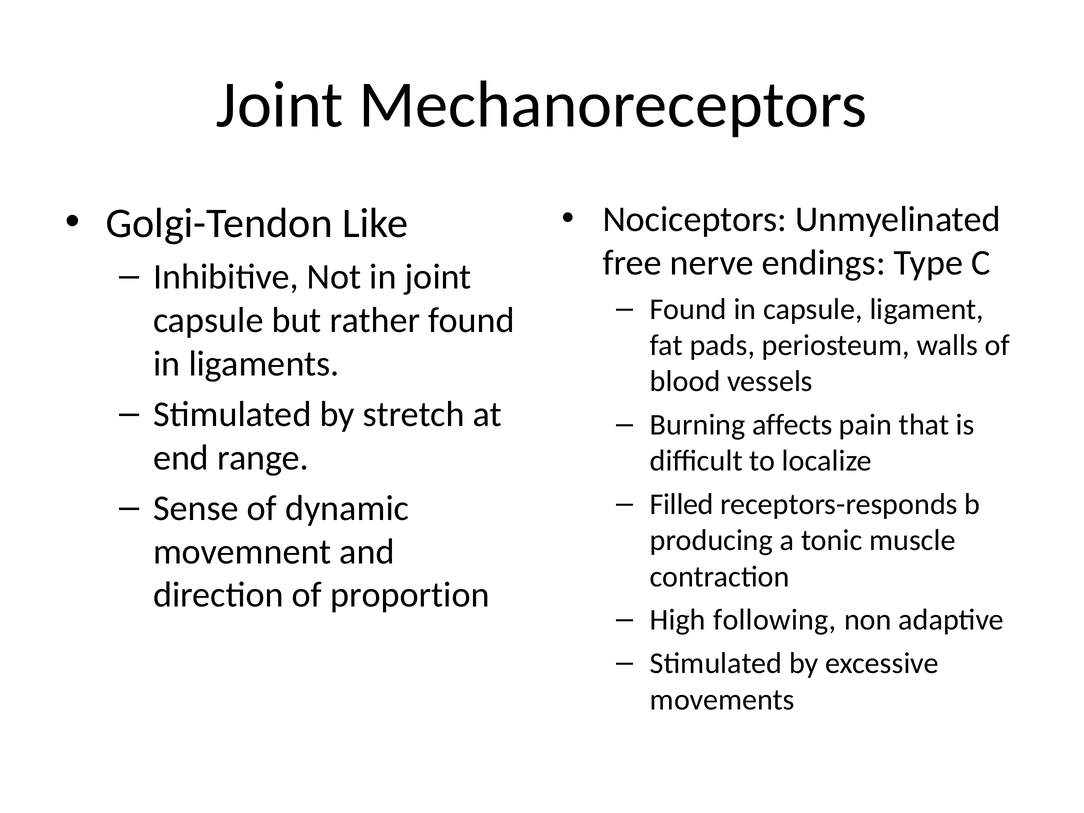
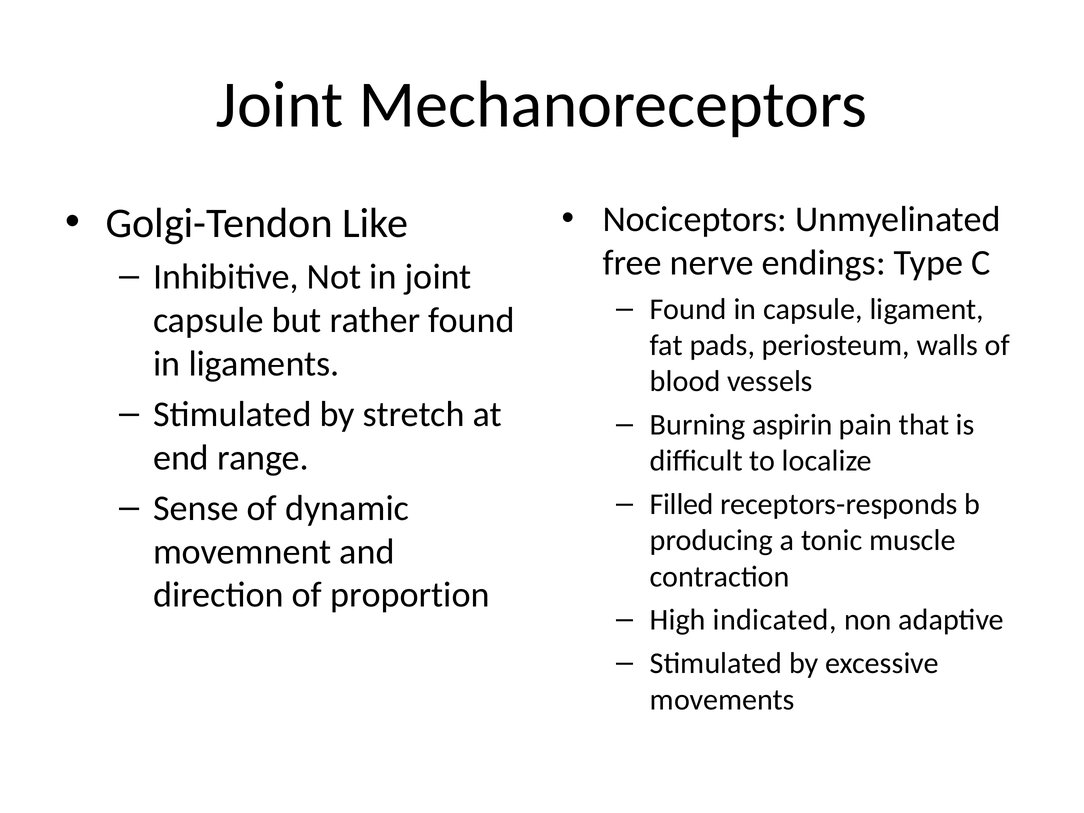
affects: affects -> aspirin
following: following -> indicated
